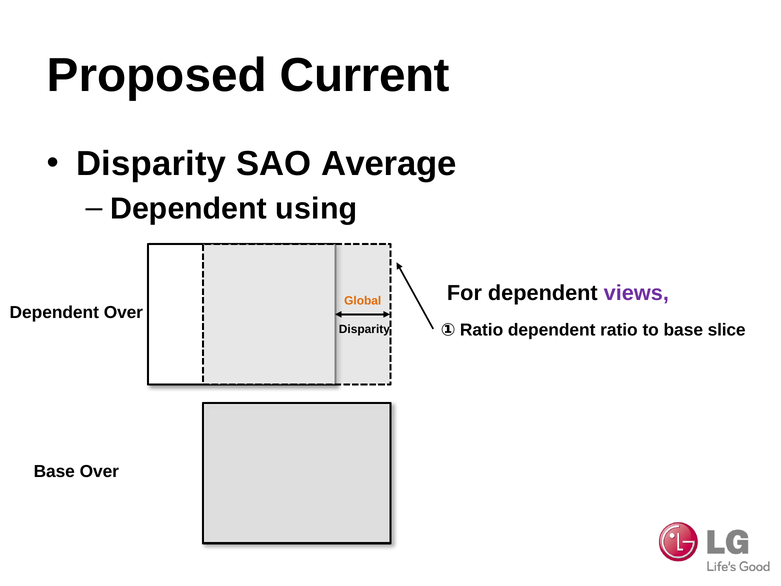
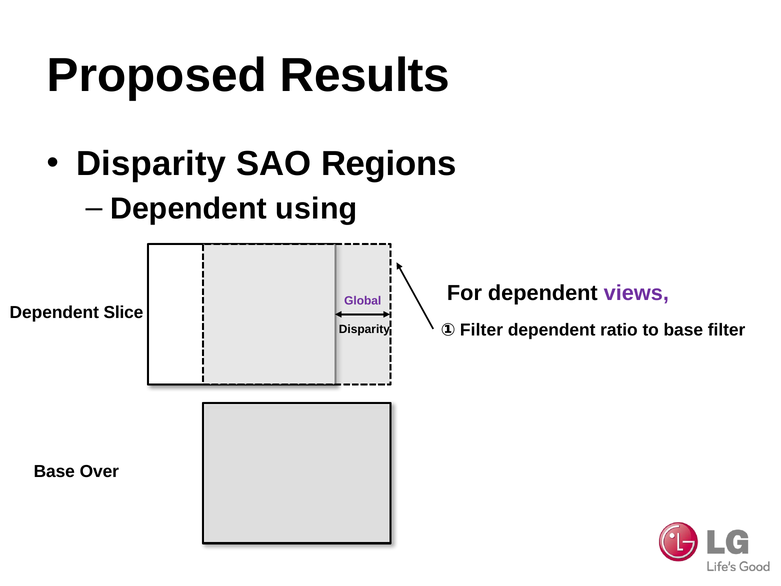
Current: Current -> Results
Average: Average -> Regions
Global colour: orange -> purple
Dependent Over: Over -> Slice
① Ratio: Ratio -> Filter
base slice: slice -> filter
